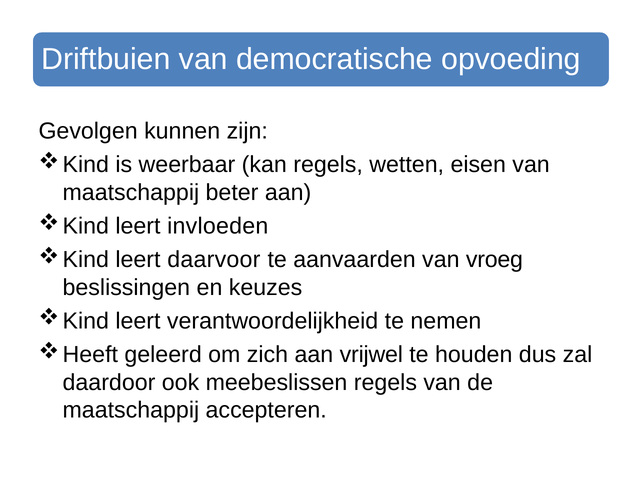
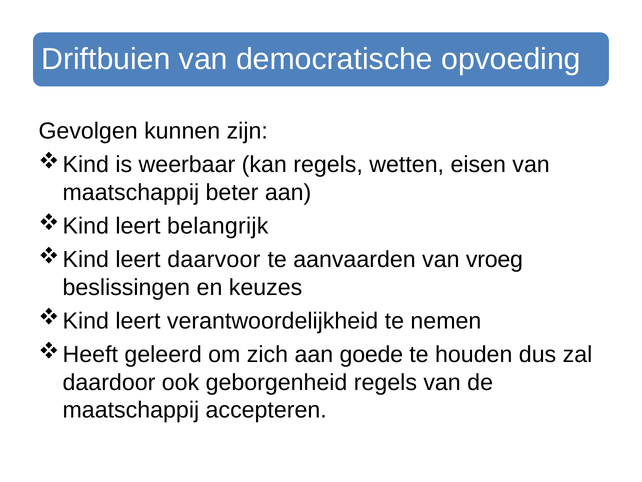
invloeden: invloeden -> belangrijk
vrijwel: vrijwel -> goede
meebeslissen: meebeslissen -> geborgenheid
